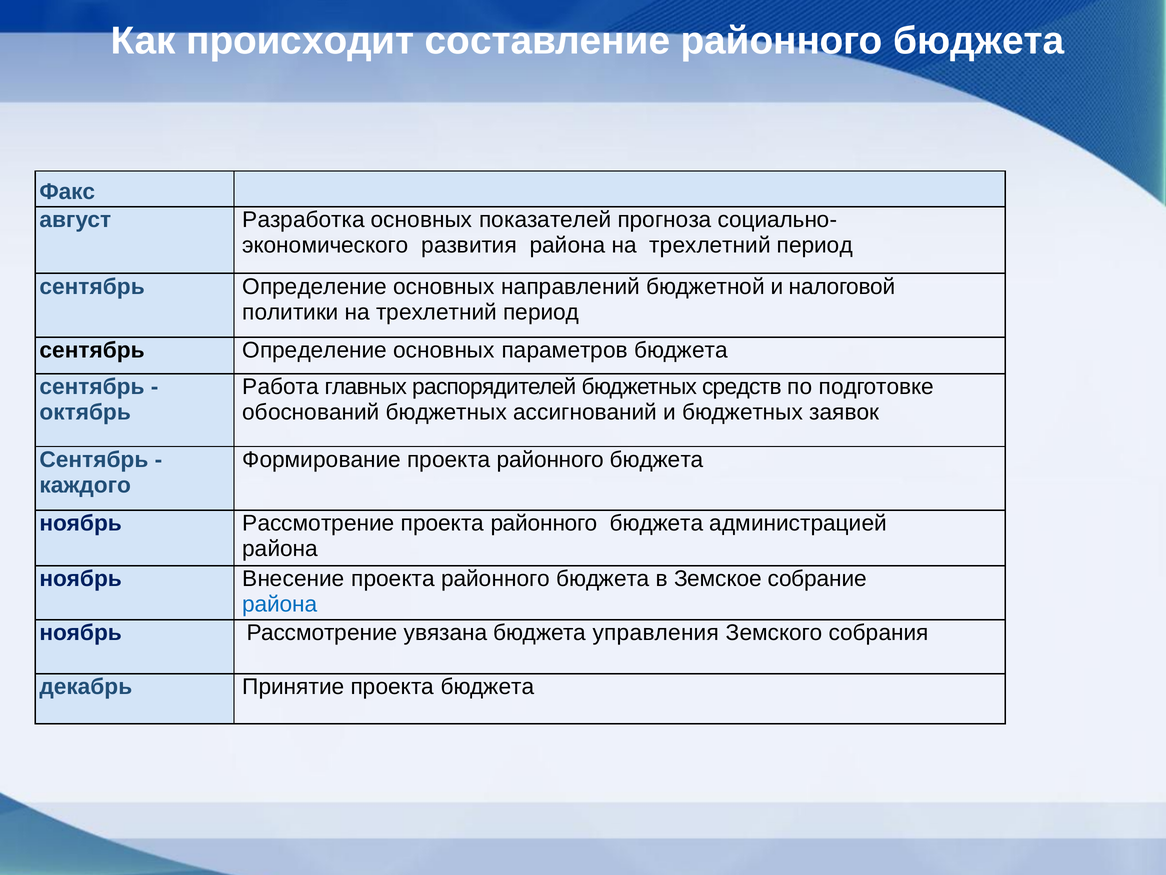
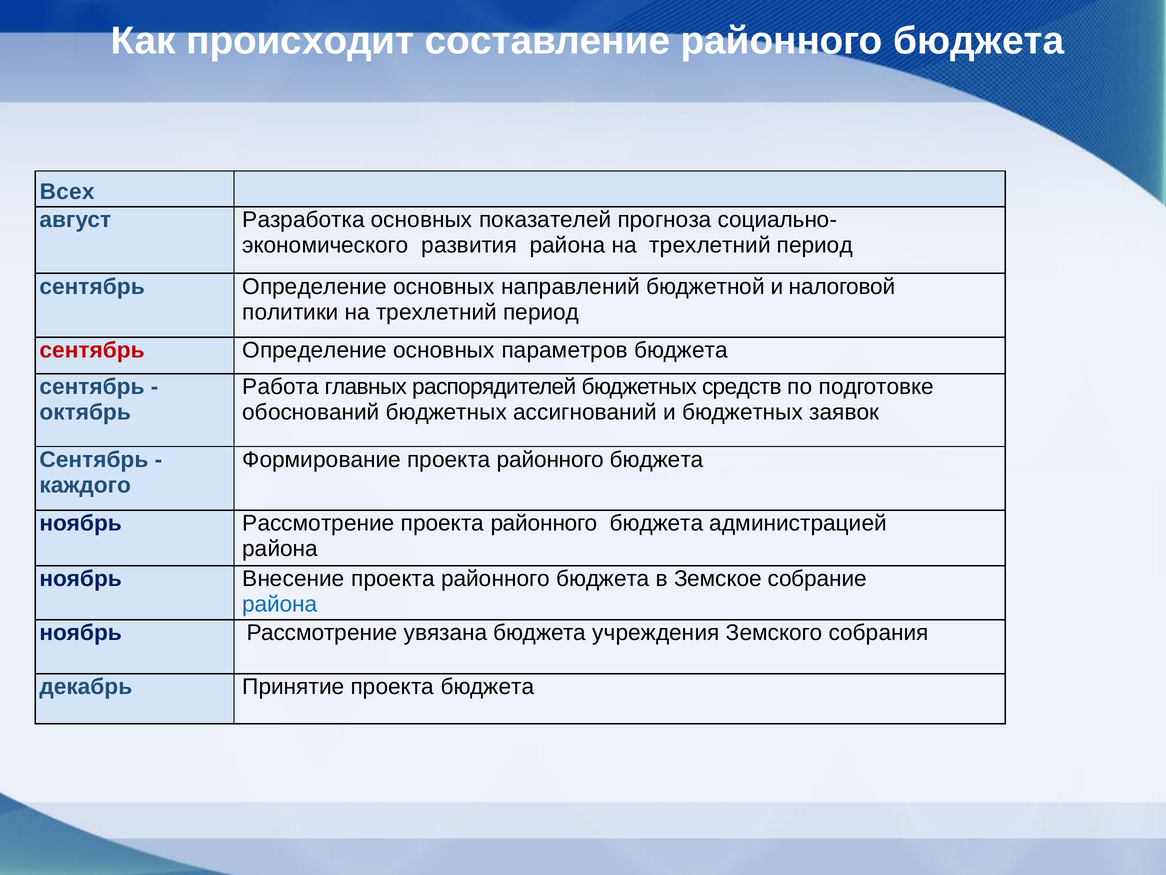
Факс: Факс -> Всех
сентябрь at (92, 350) colour: black -> red
управления: управления -> учреждения
